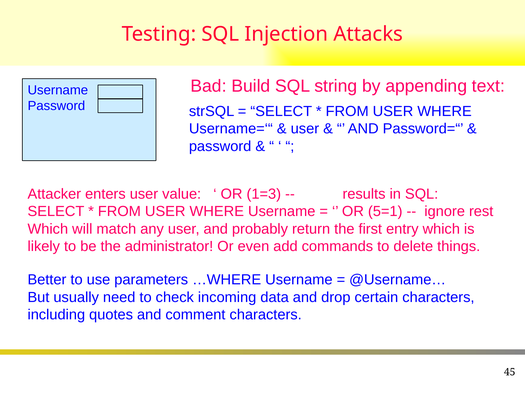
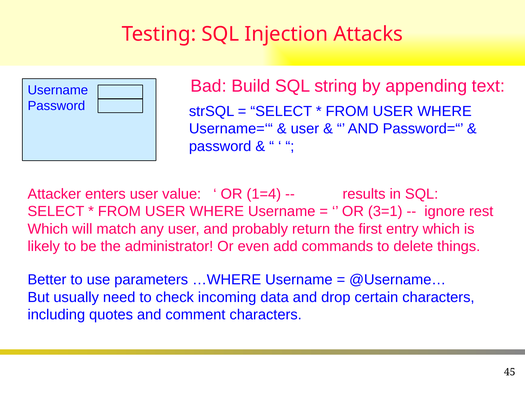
1=3: 1=3 -> 1=4
5=1: 5=1 -> 3=1
